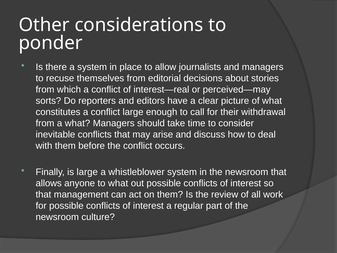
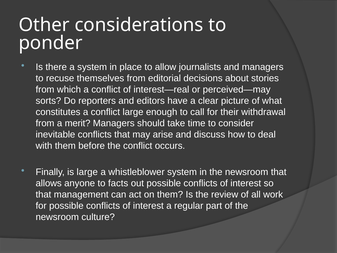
a what: what -> merit
to what: what -> facts
